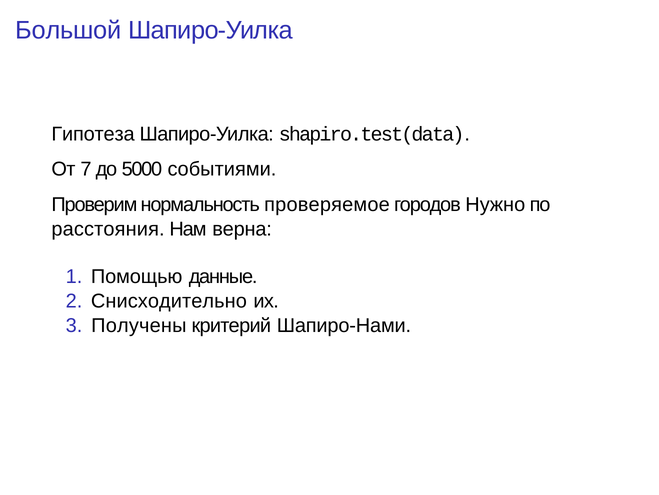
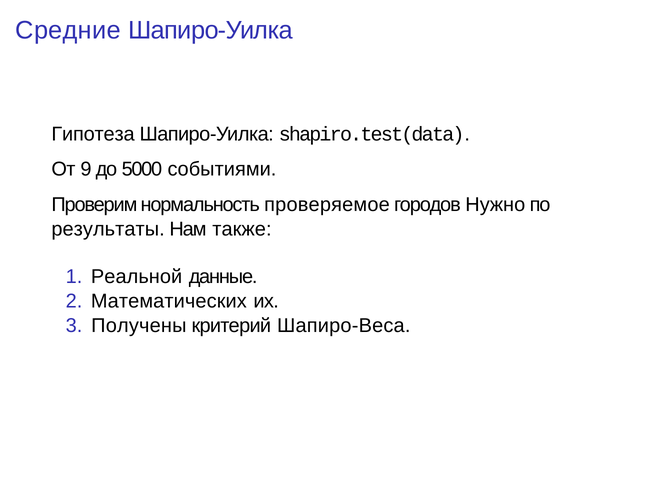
Большой: Большой -> Средние
7: 7 -> 9
расстояния: расстояния -> результаты
верна: верна -> также
Помощью: Помощью -> Реальной
Снисходительно: Снисходительно -> Математических
Шапиро-Нами: Шапиро-Нами -> Шапиро-Веса
